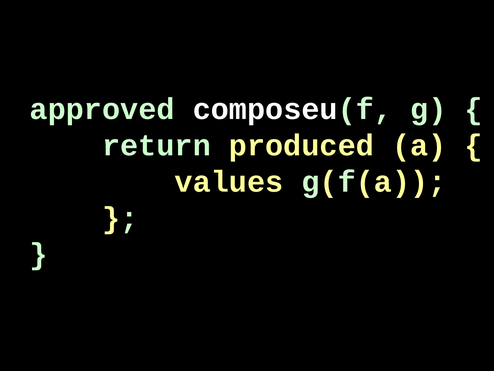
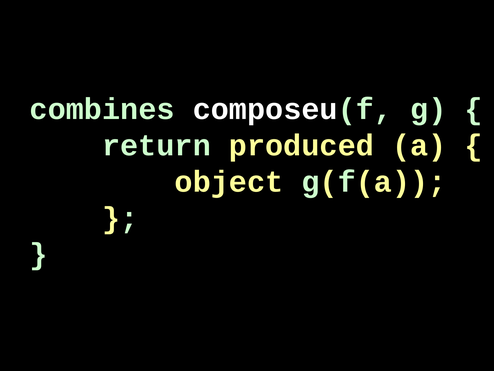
approved: approved -> combines
values: values -> object
